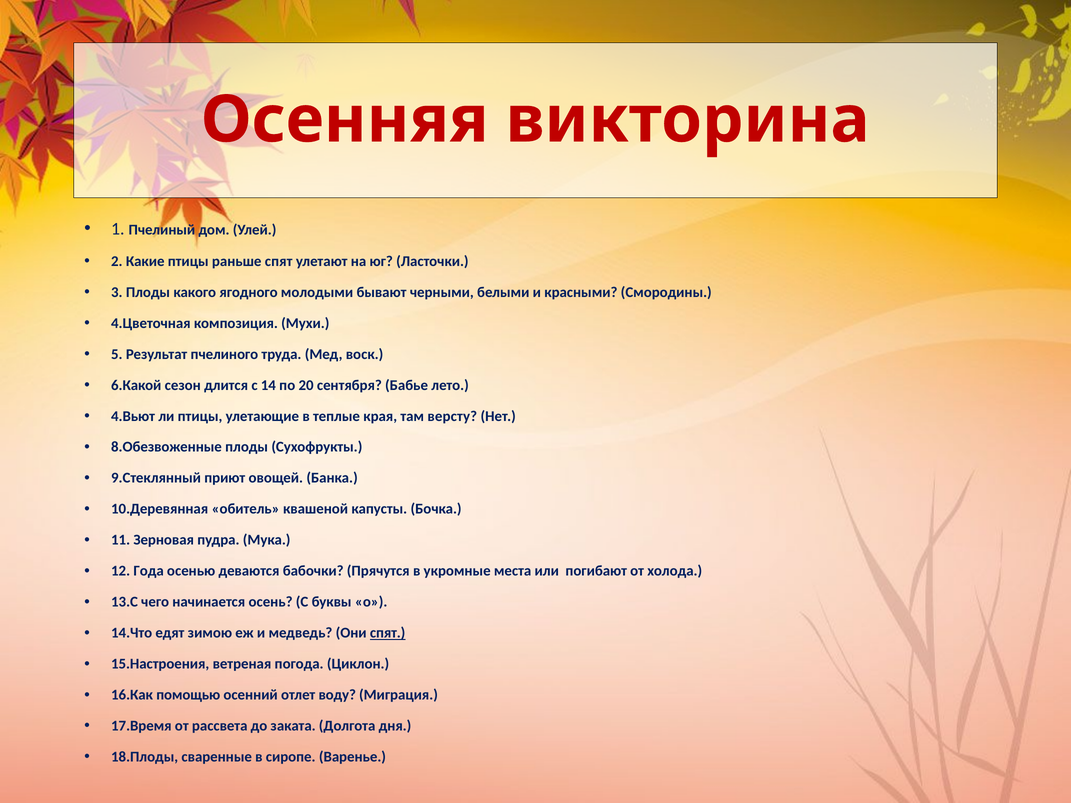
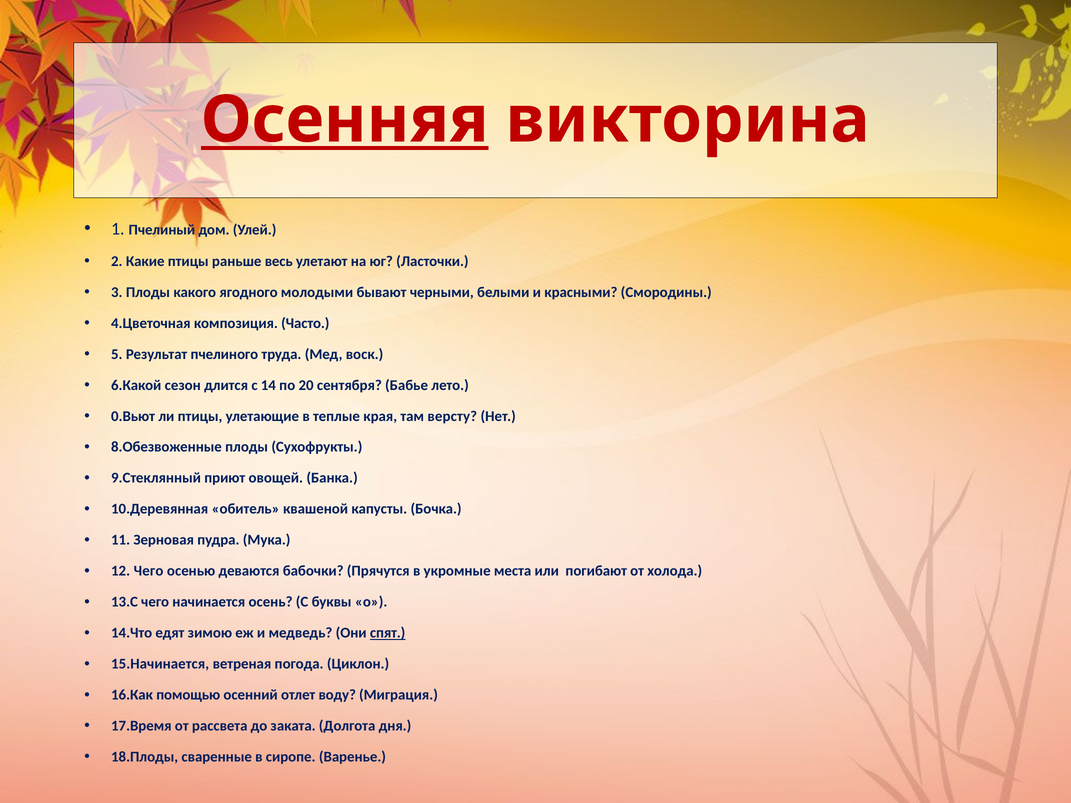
Осенняя underline: none -> present
раньше спят: спят -> весь
Мухи: Мухи -> Часто
4.Вьют: 4.Вьют -> 0.Вьют
12 Года: Года -> Чего
15.Настроения: 15.Настроения -> 15.Начинается
